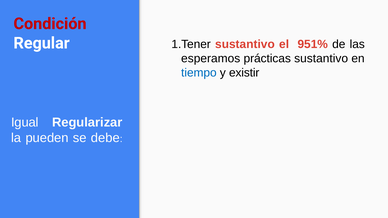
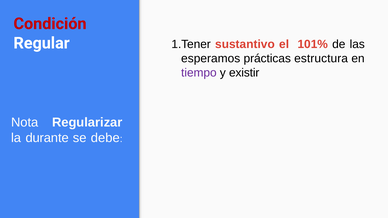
951%: 951% -> 101%
prácticas sustantivo: sustantivo -> estructura
tiempo colour: blue -> purple
Igual: Igual -> Nota
pueden: pueden -> durante
